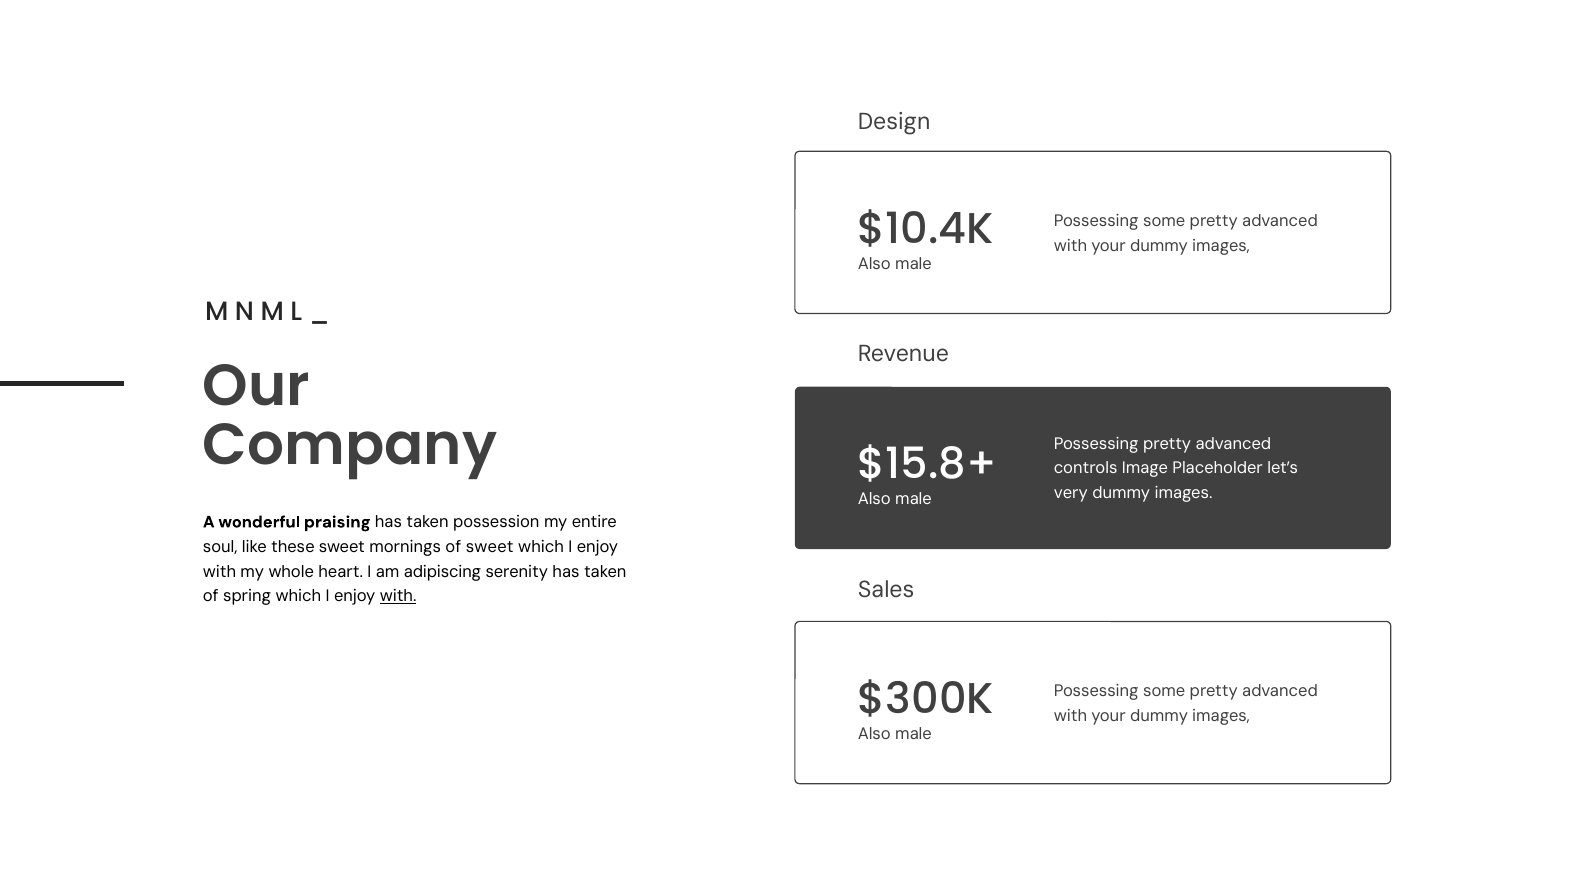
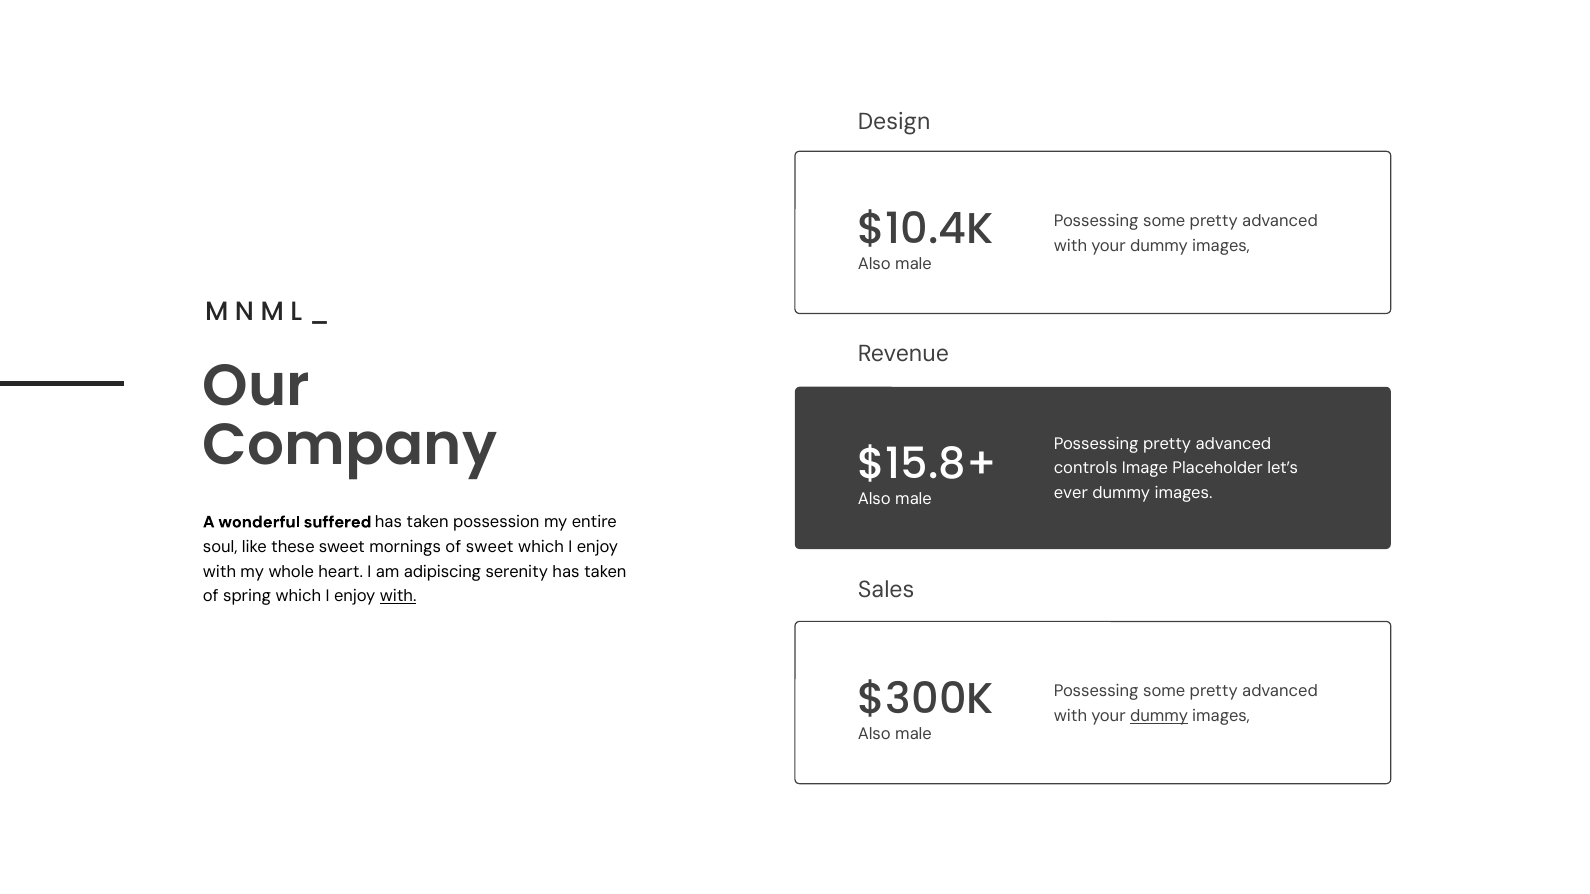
very: very -> ever
praising: praising -> suffered
dummy at (1159, 716) underline: none -> present
